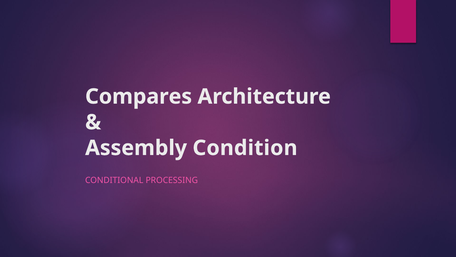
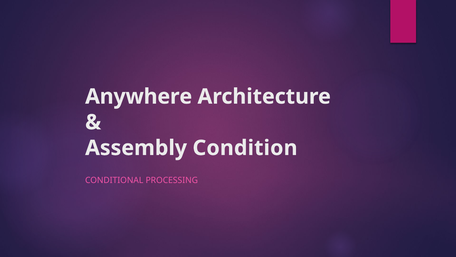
Compares: Compares -> Anywhere
